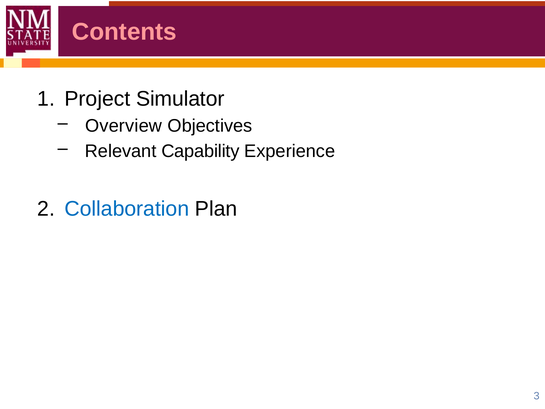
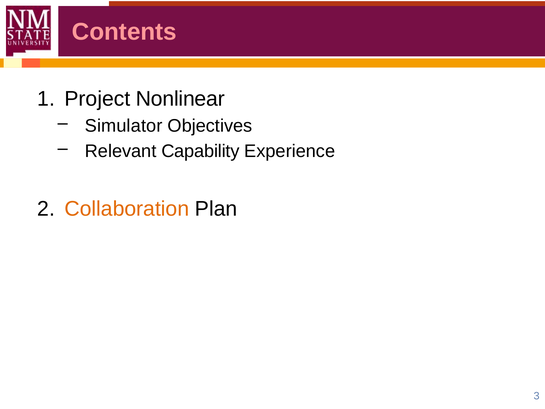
Simulator: Simulator -> Nonlinear
Overview: Overview -> Simulator
Collaboration colour: blue -> orange
